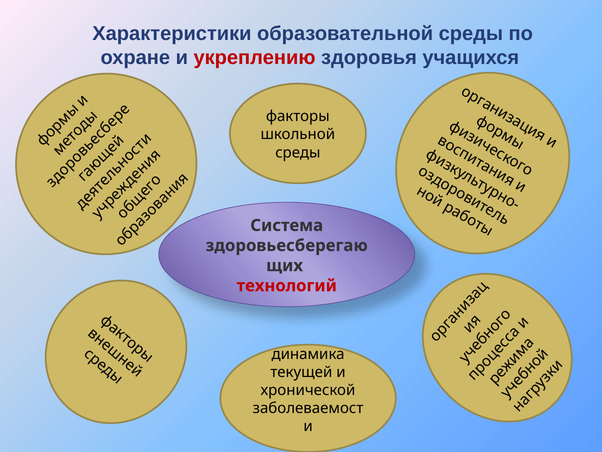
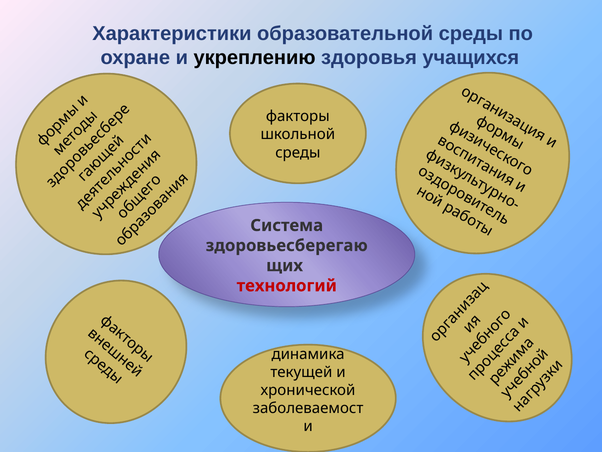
укреплению colour: red -> black
